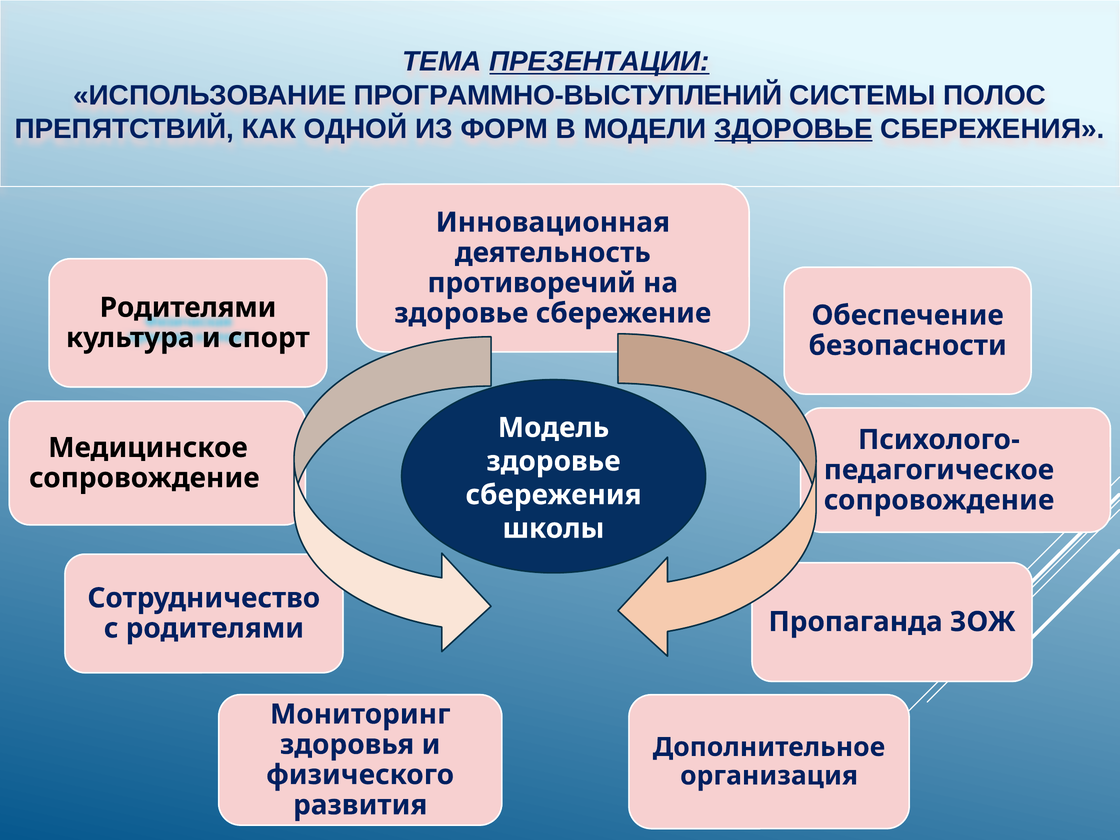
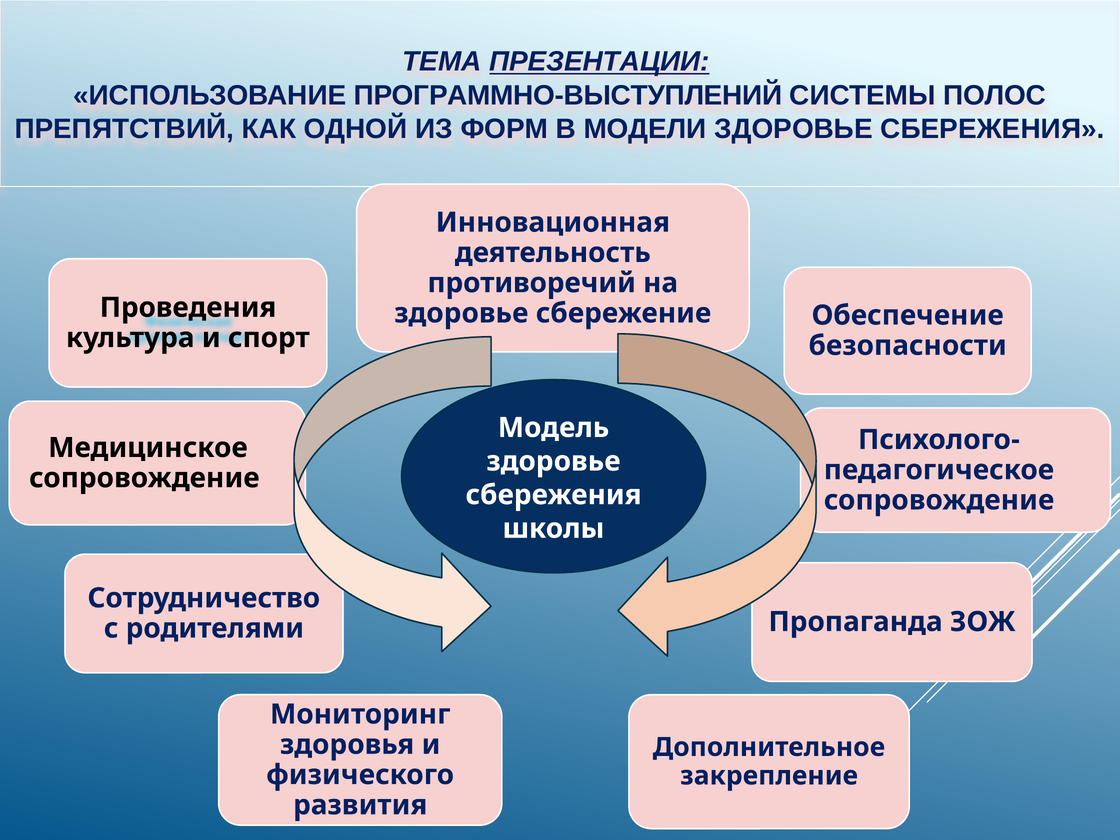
ЗДОРОВЬЕ at (793, 129) underline: present -> none
Родителями at (188, 308): Родителями -> Проведения
организация: организация -> закрепление
